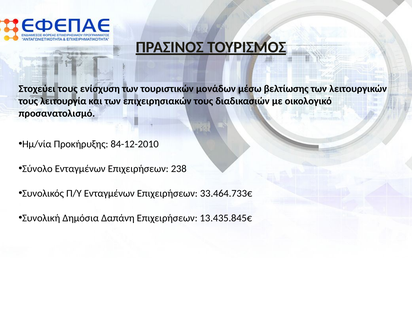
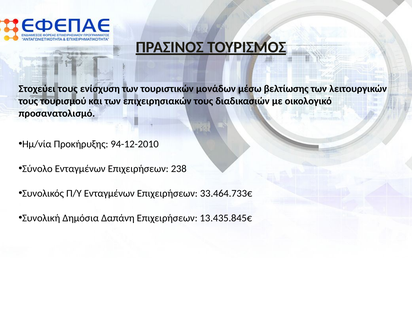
λειτουργία: λειτουργία -> τουρισμού
84-12-2010: 84-12-2010 -> 94-12-2010
